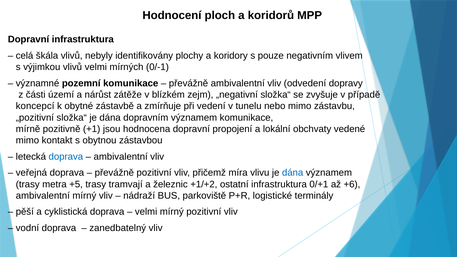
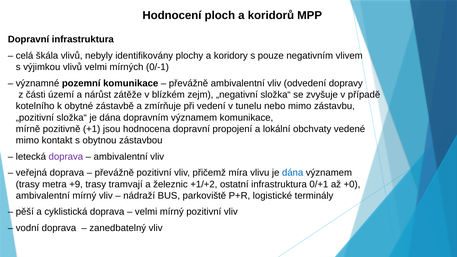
koncepcí: koncepcí -> kotelního
doprava at (66, 157) colour: blue -> purple
+5: +5 -> +9
+6: +6 -> +0
